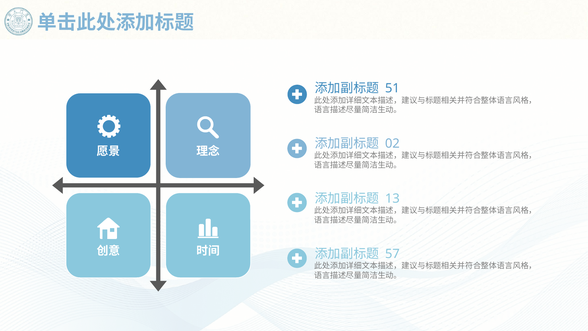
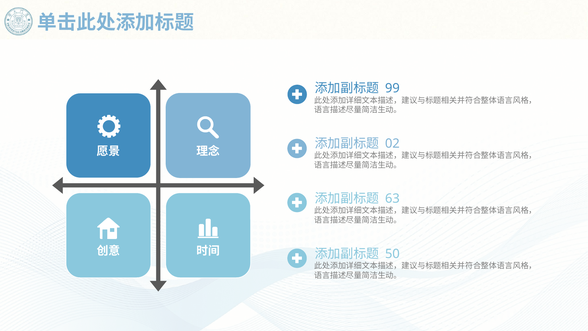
51: 51 -> 99
13: 13 -> 63
57: 57 -> 50
